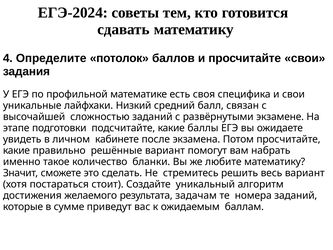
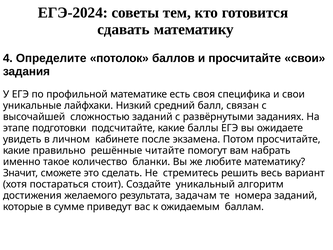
экзамене: экзамене -> заданиях
решённые вариант: вариант -> читайте
